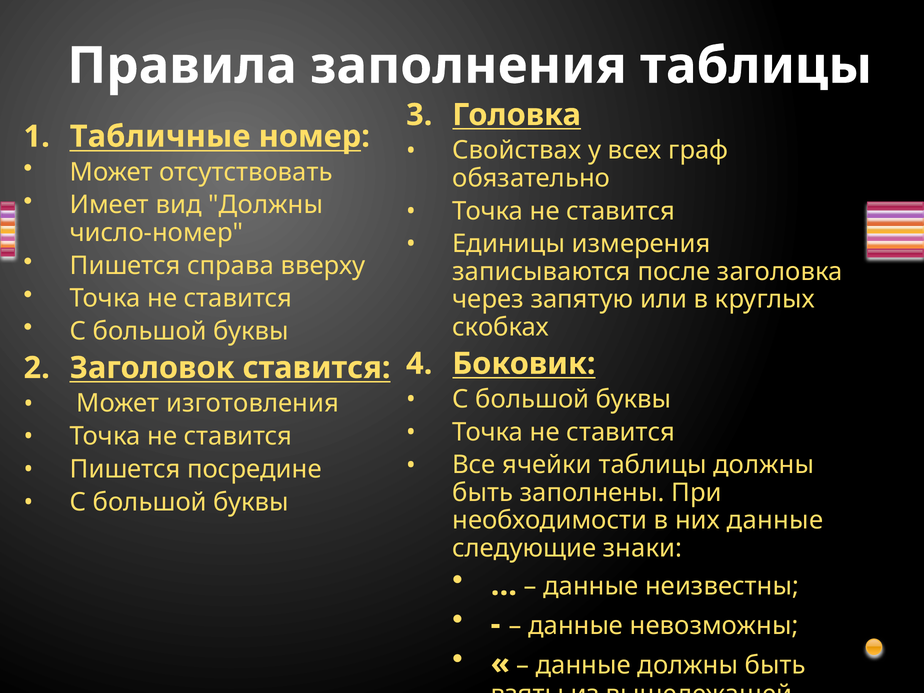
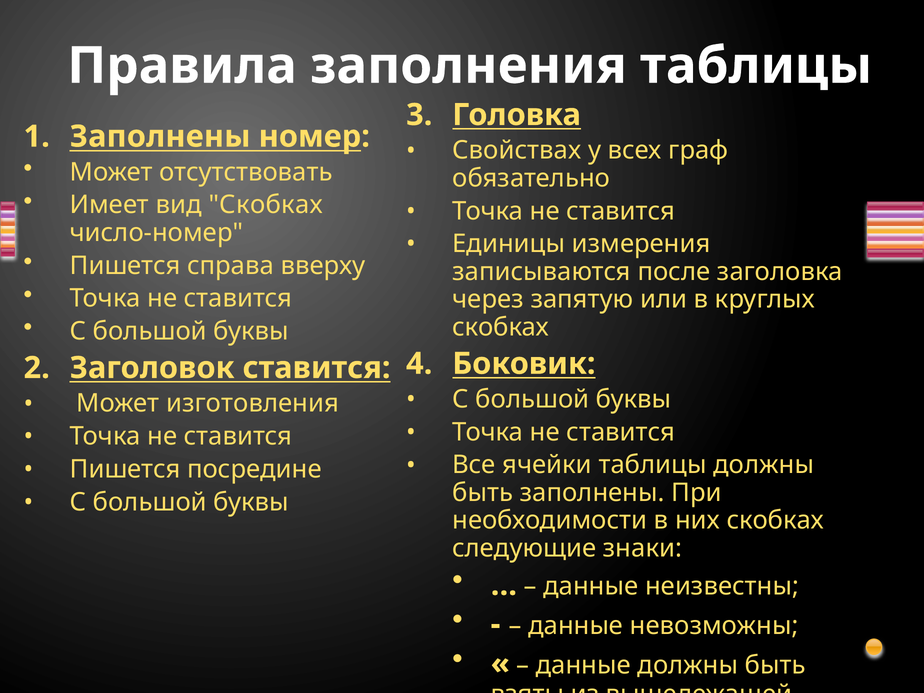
Табличные at (160, 137): Табличные -> Заполнены
вид Должны: Должны -> Скобках
них данные: данные -> скобках
